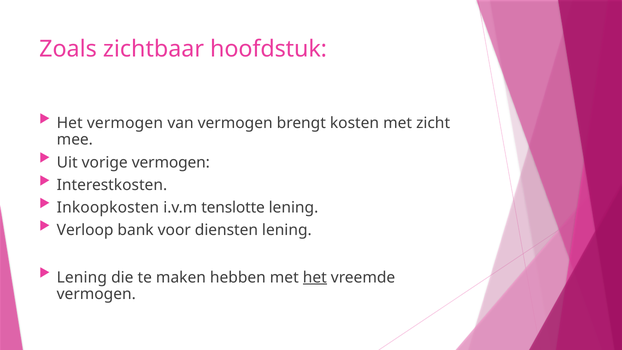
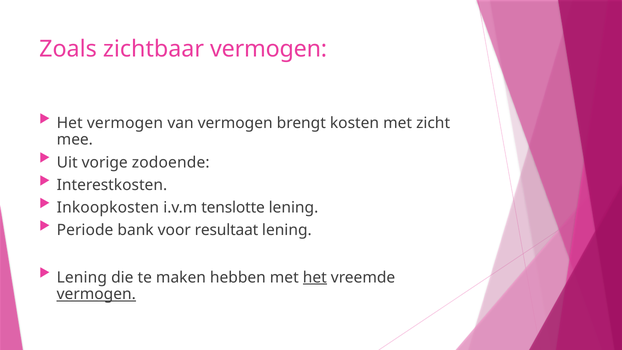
zichtbaar hoofdstuk: hoofdstuk -> vermogen
vorige vermogen: vermogen -> zodoende
Verloop: Verloop -> Periode
diensten: diensten -> resultaat
vermogen at (96, 294) underline: none -> present
